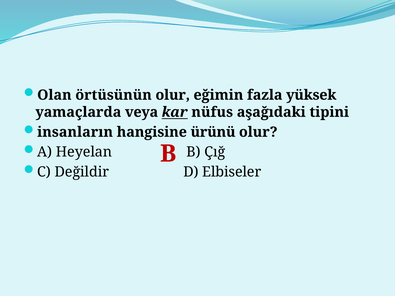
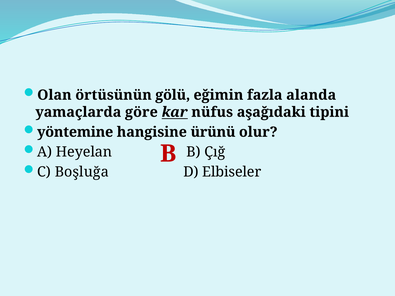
örtüsünün olur: olur -> gölü
yüksek: yüksek -> alanda
veya: veya -> göre
insanların: insanların -> yöntemine
Değildir: Değildir -> Boşluğa
